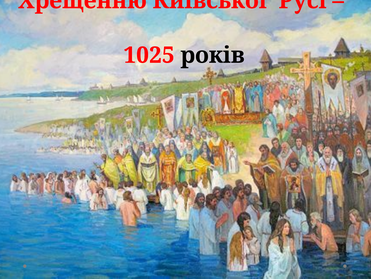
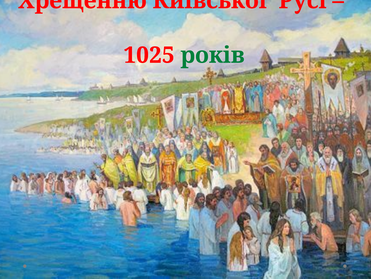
років colour: black -> green
